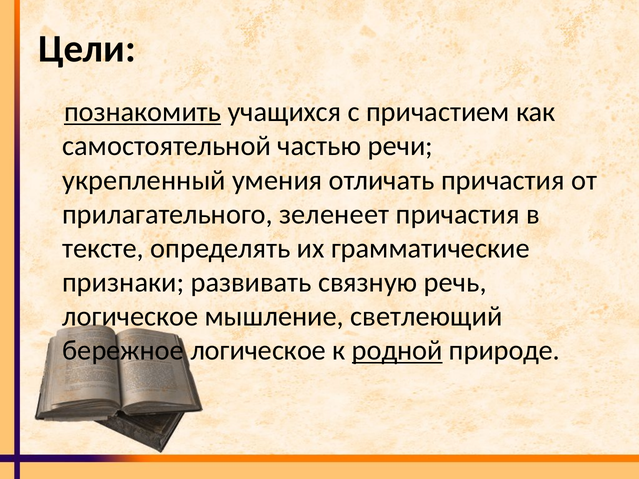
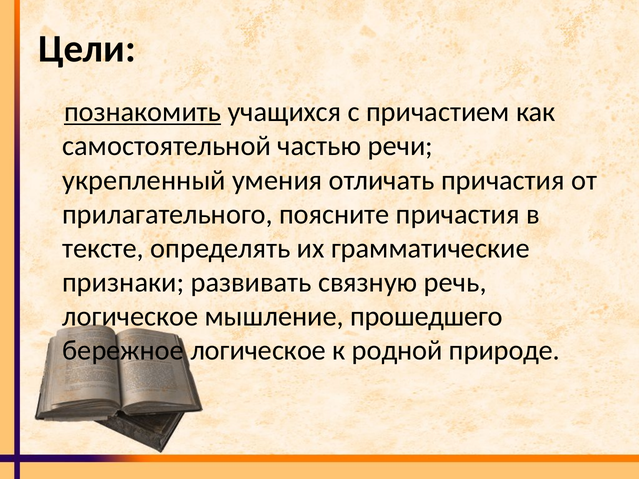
зеленеет: зеленеет -> поясните
светлеющий: светлеющий -> прошедшего
родной underline: present -> none
